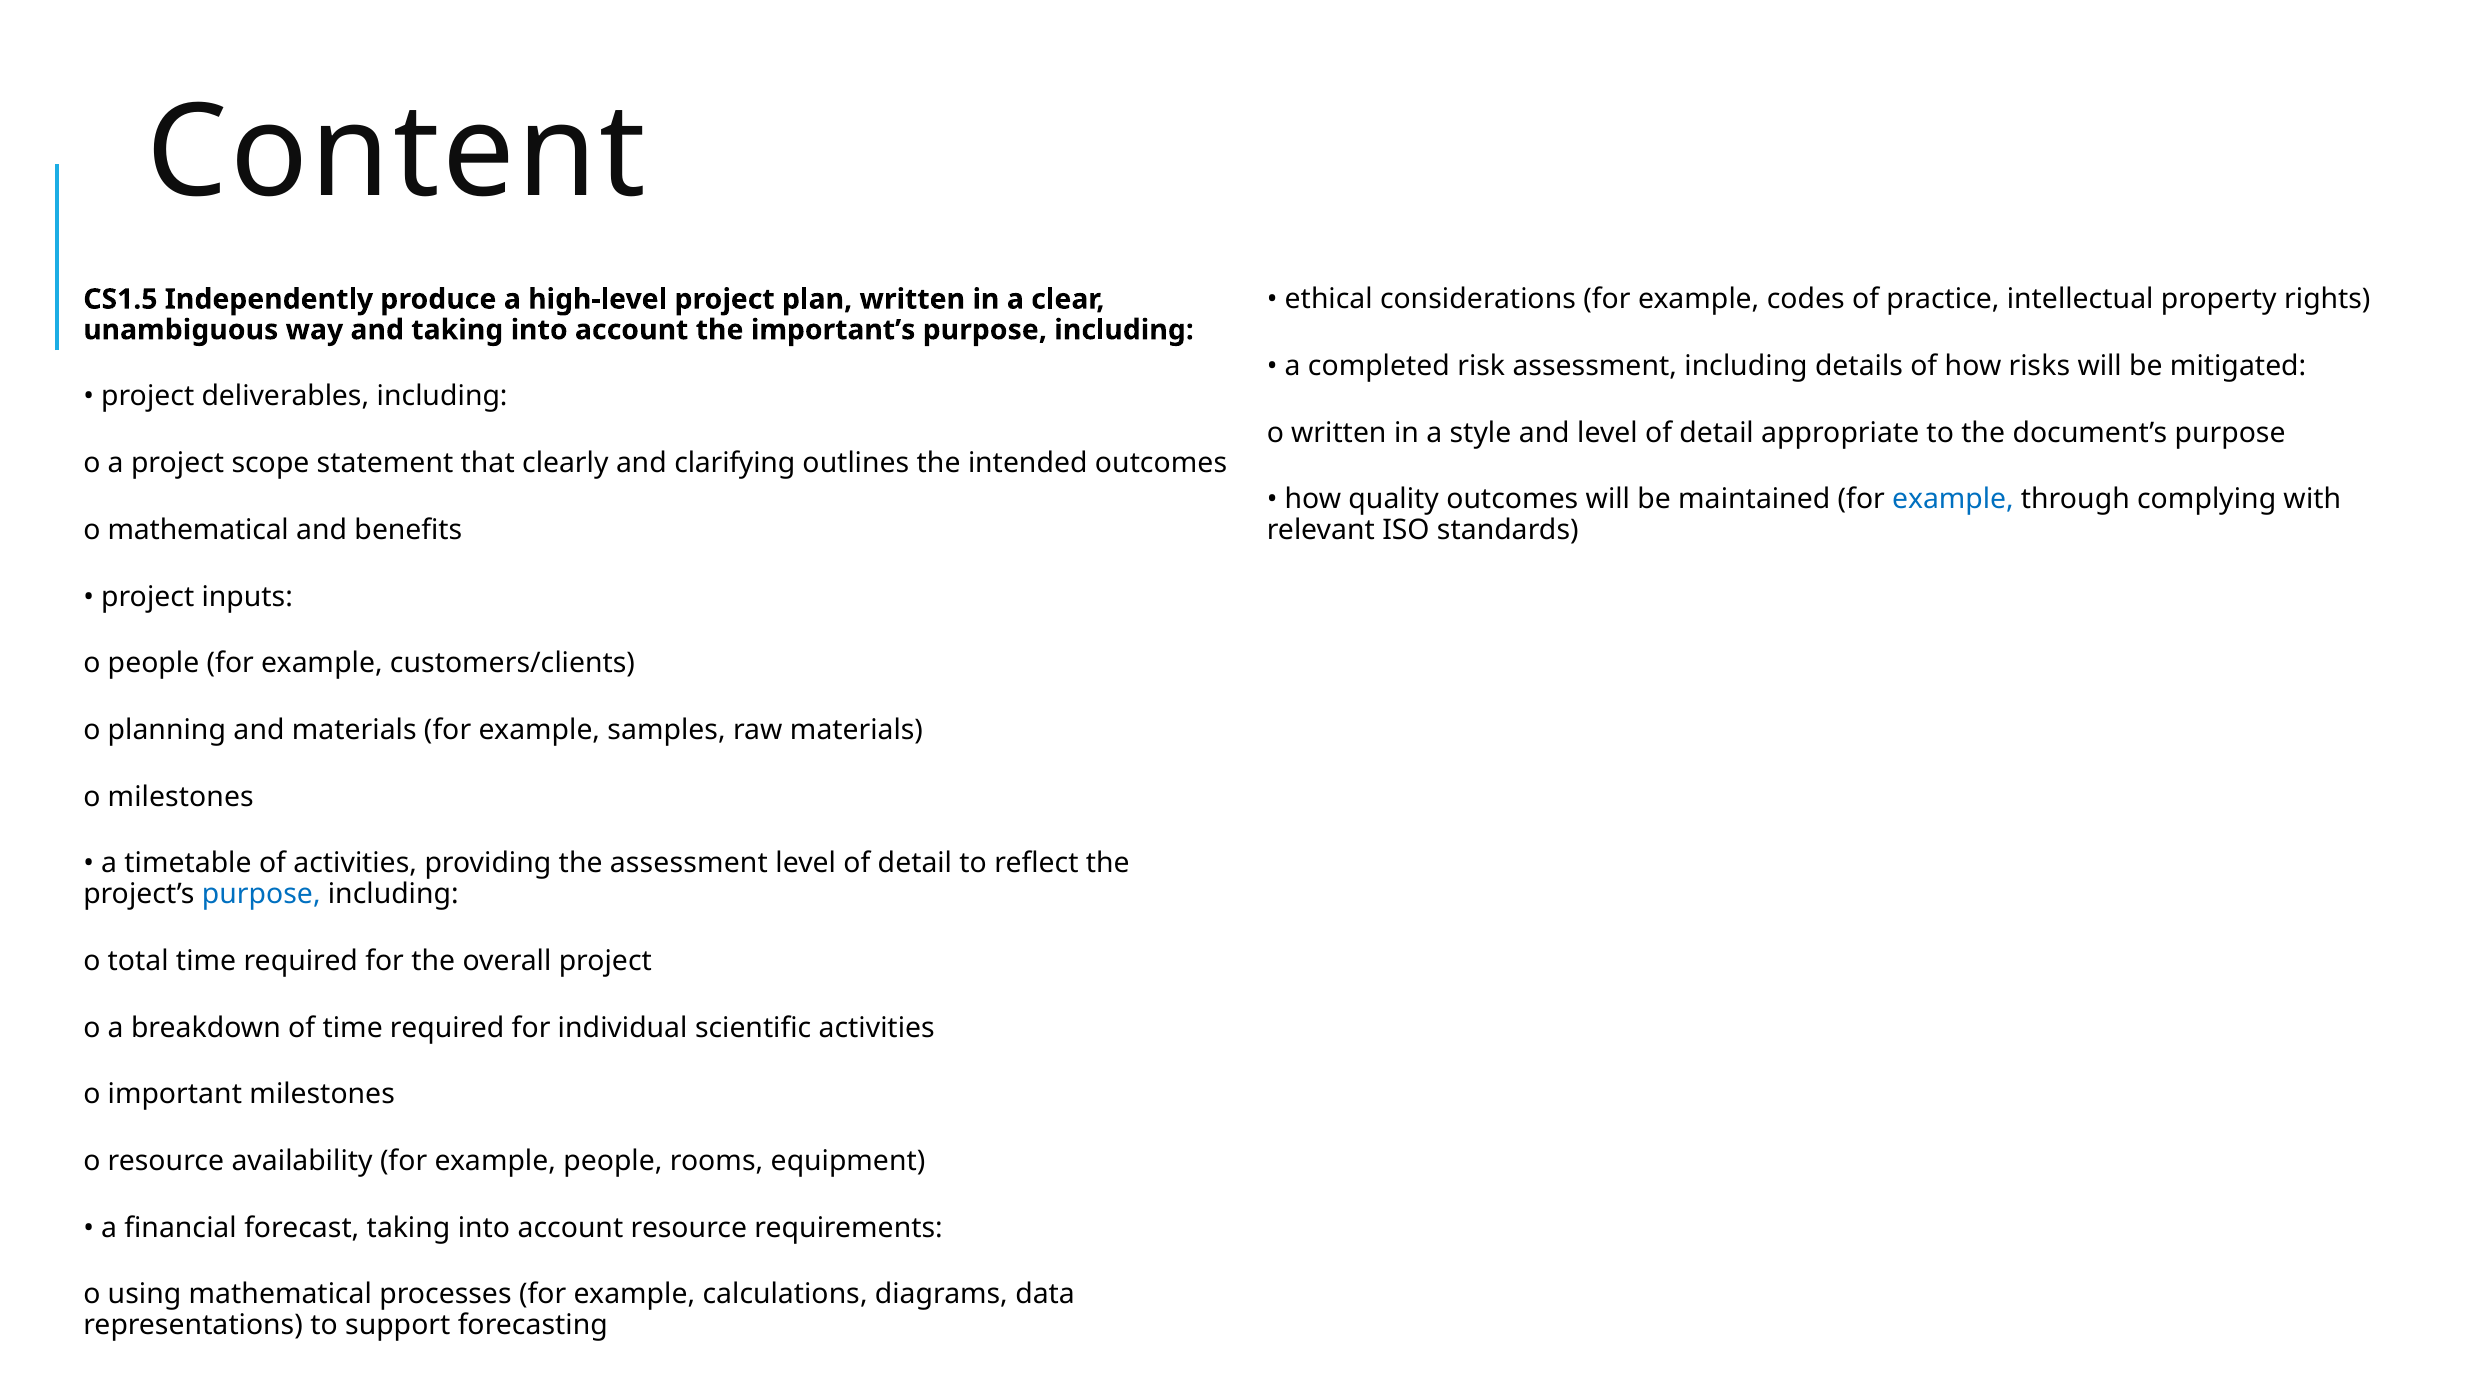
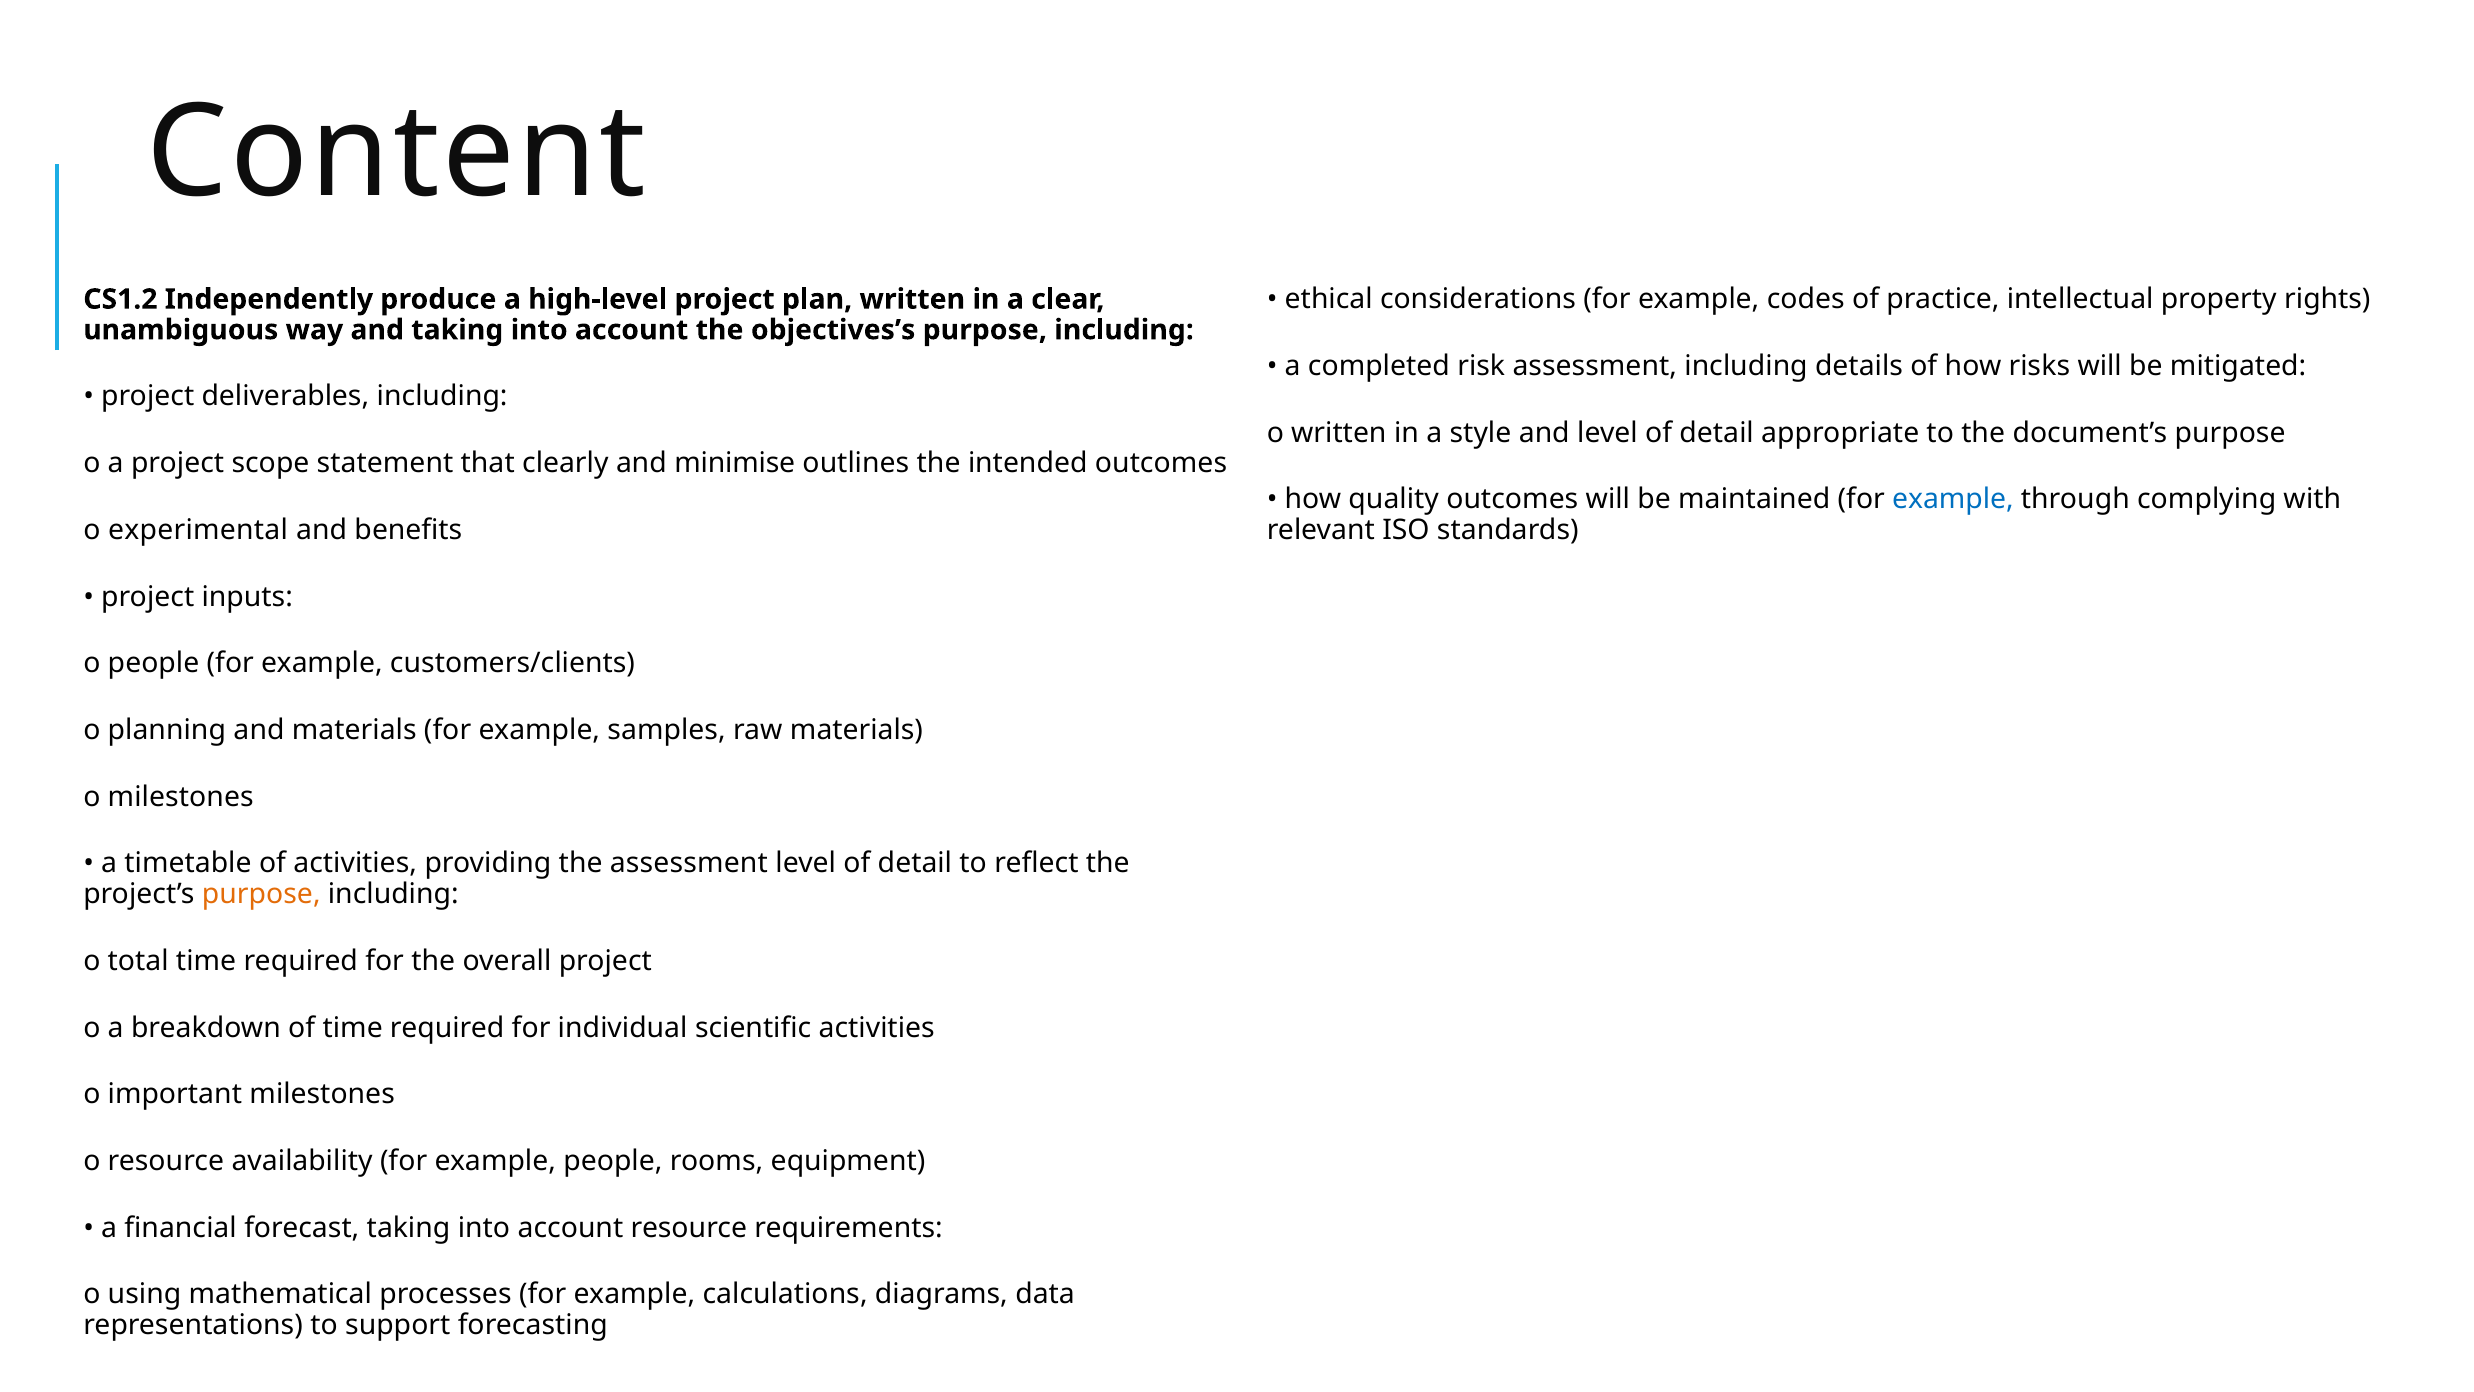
CS1.5: CS1.5 -> CS1.2
important’s: important’s -> objectives’s
clarifying: clarifying -> minimise
o mathematical: mathematical -> experimental
purpose at (261, 894) colour: blue -> orange
